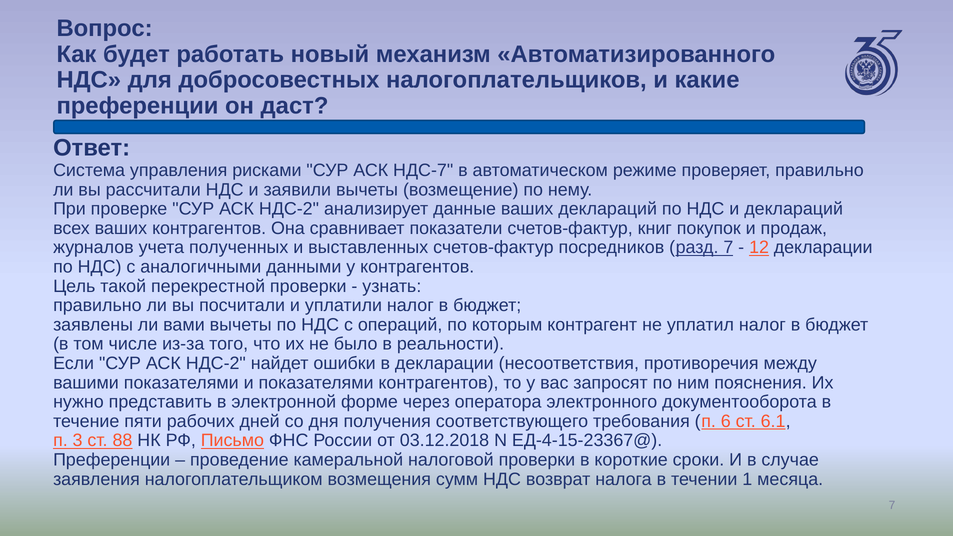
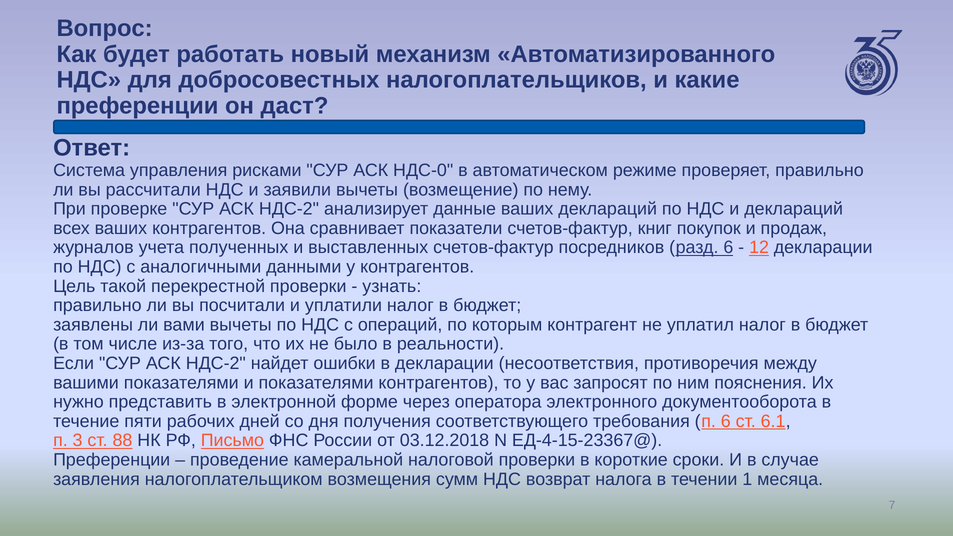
НДС-7: НДС-7 -> НДС-0
разд 7: 7 -> 6
